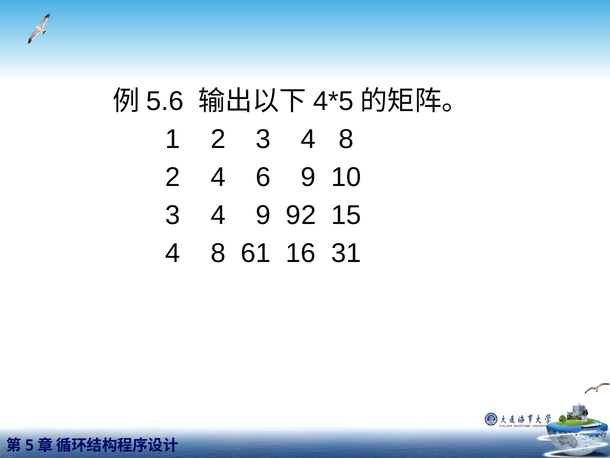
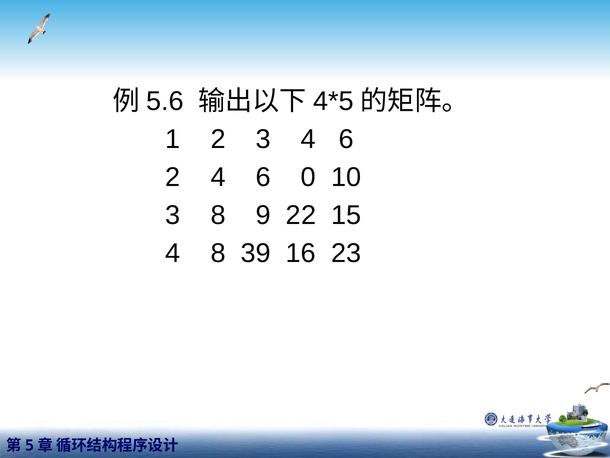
3 4 8: 8 -> 6
6 9: 9 -> 0
4 at (218, 215): 4 -> 8
92: 92 -> 22
61: 61 -> 39
31: 31 -> 23
